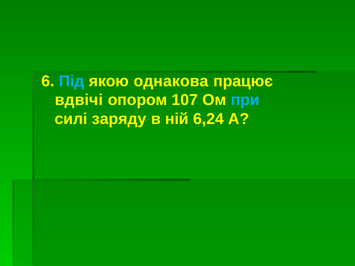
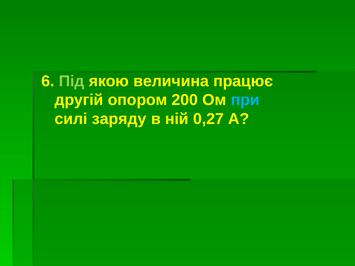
Під colour: light blue -> light green
однакова: однакова -> величина
вдвічі: вдвічі -> другій
107: 107 -> 200
6,24: 6,24 -> 0,27
